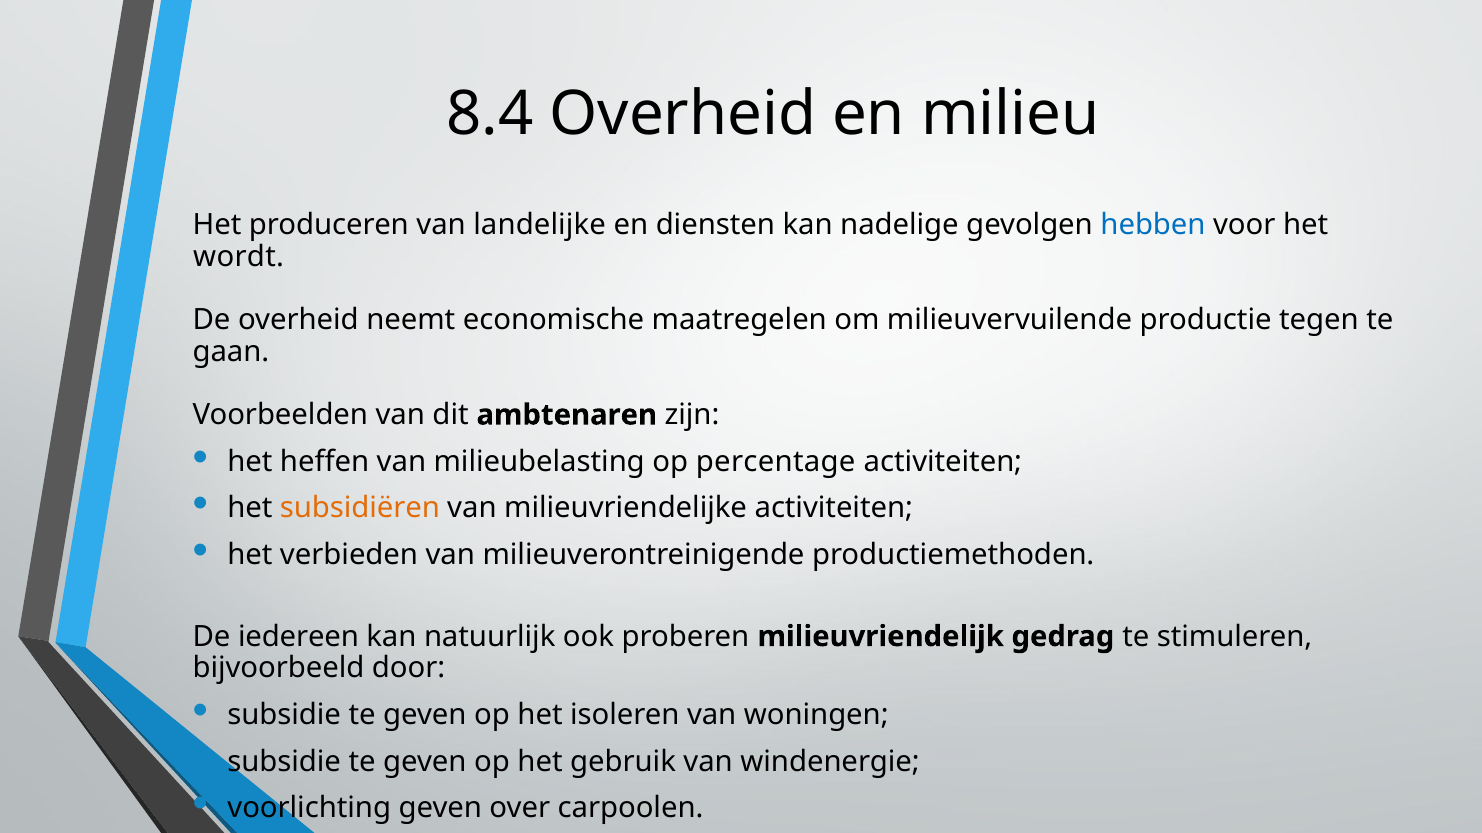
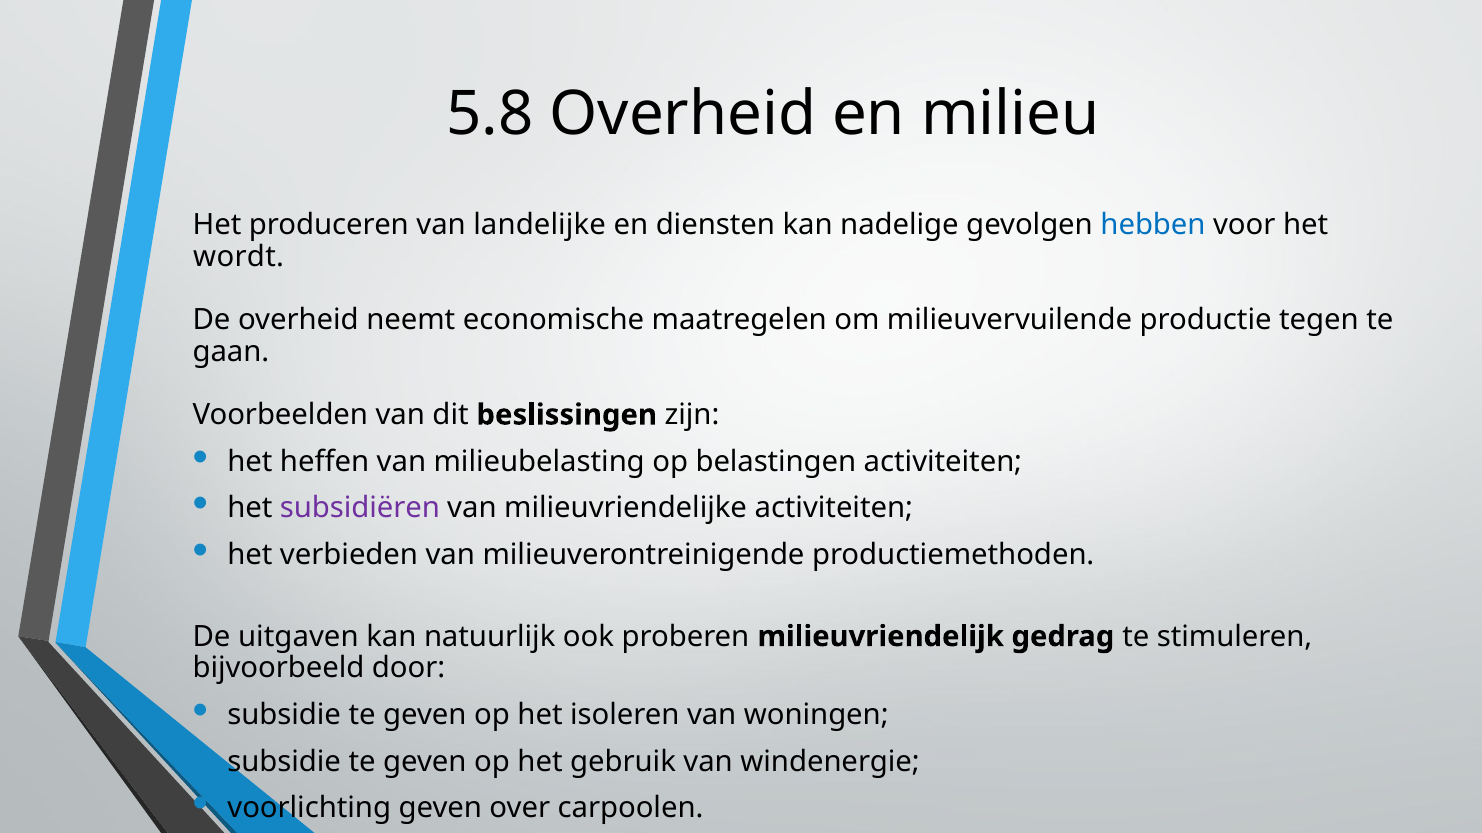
8.4: 8.4 -> 5.8
ambtenaren: ambtenaren -> beslissingen
percentage: percentage -> belastingen
subsidiëren colour: orange -> purple
iedereen: iedereen -> uitgaven
